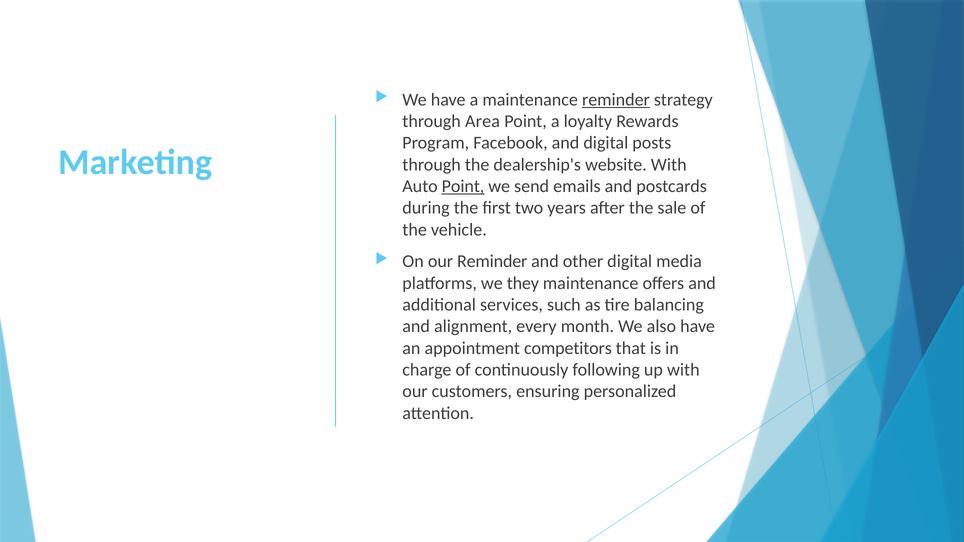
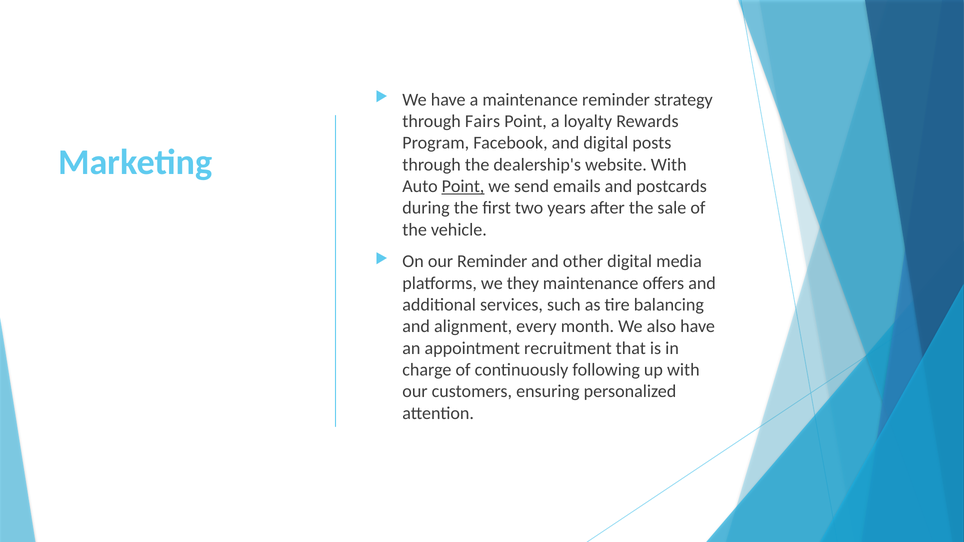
reminder at (616, 100) underline: present -> none
Area: Area -> Fairs
competitors: competitors -> recruitment
